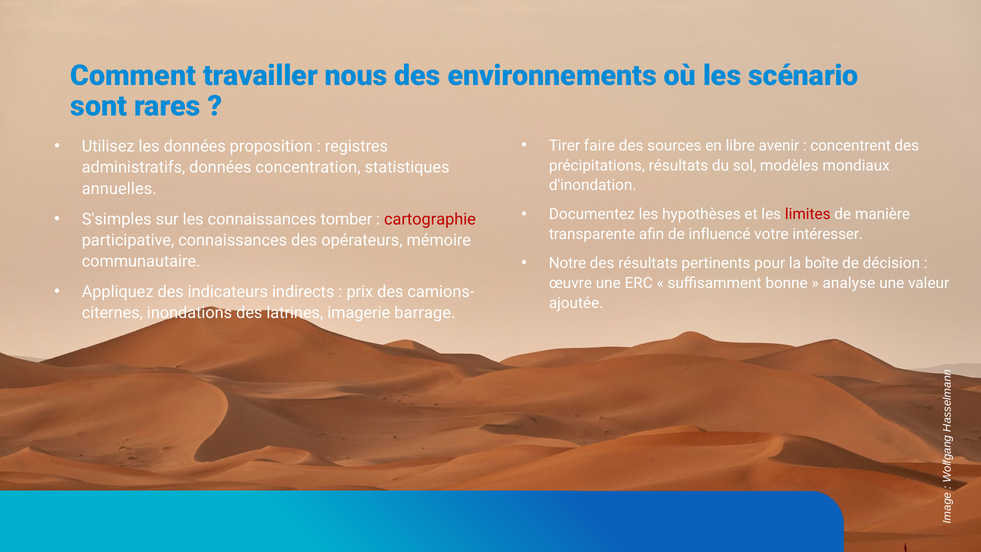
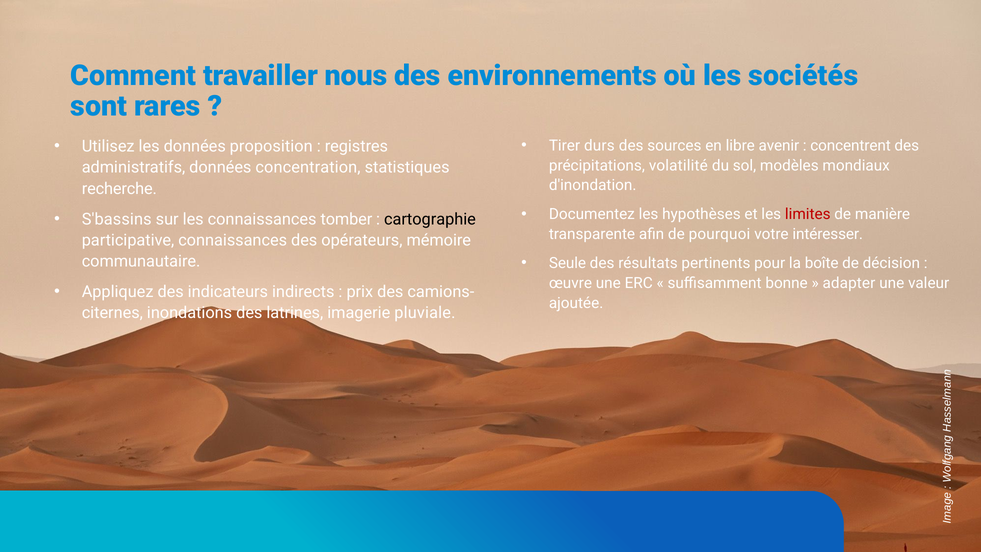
scénario: scénario -> sociétés
faire: faire -> durs
précipitations résultats: résultats -> volatilité
annuelles: annuelles -> recherche
S'simples: S'simples -> S'bassins
cartographie colour: red -> black
influencé: influencé -> pourquoi
Notre: Notre -> Seule
analyse: analyse -> adapter
barrage: barrage -> pluviale
